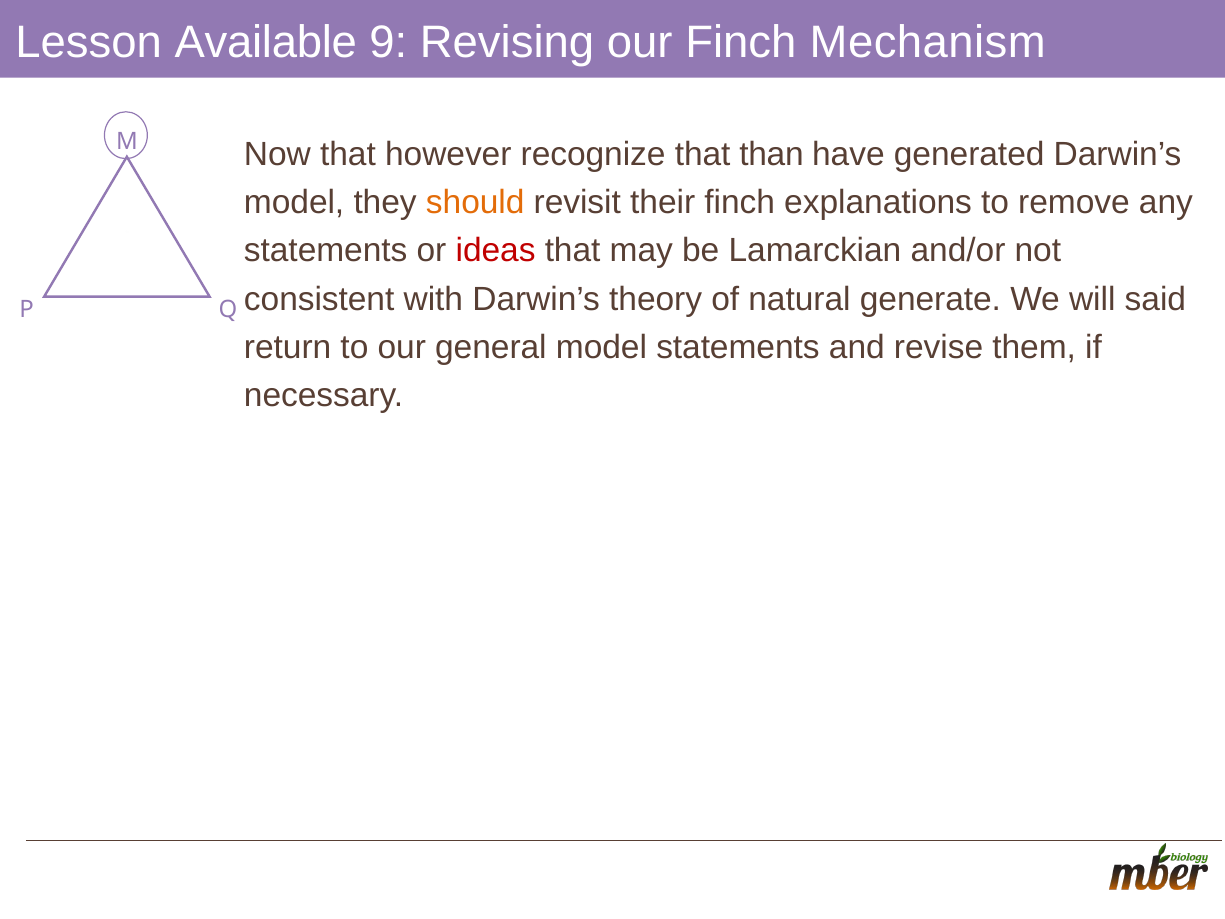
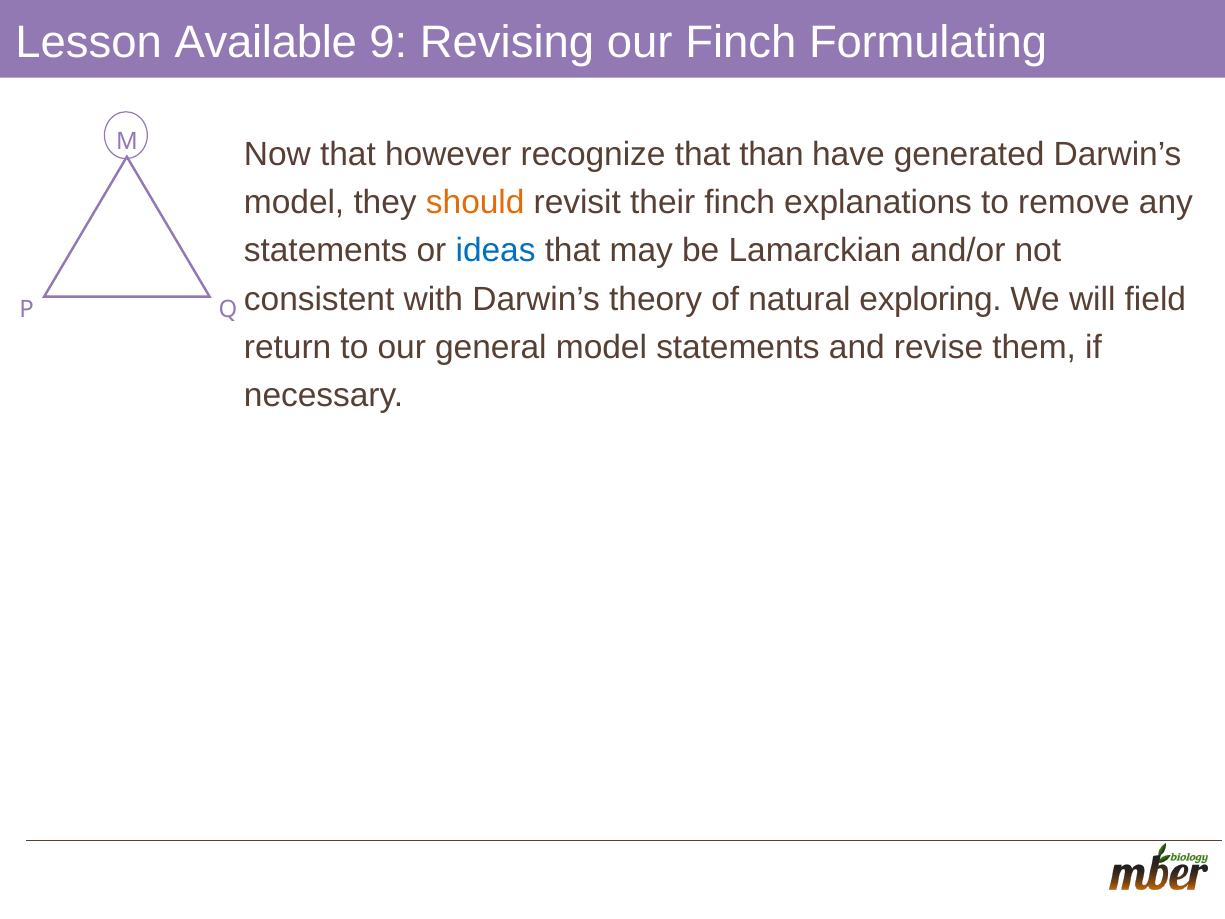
Mechanism: Mechanism -> Formulating
ideas colour: red -> blue
generate: generate -> exploring
said: said -> field
